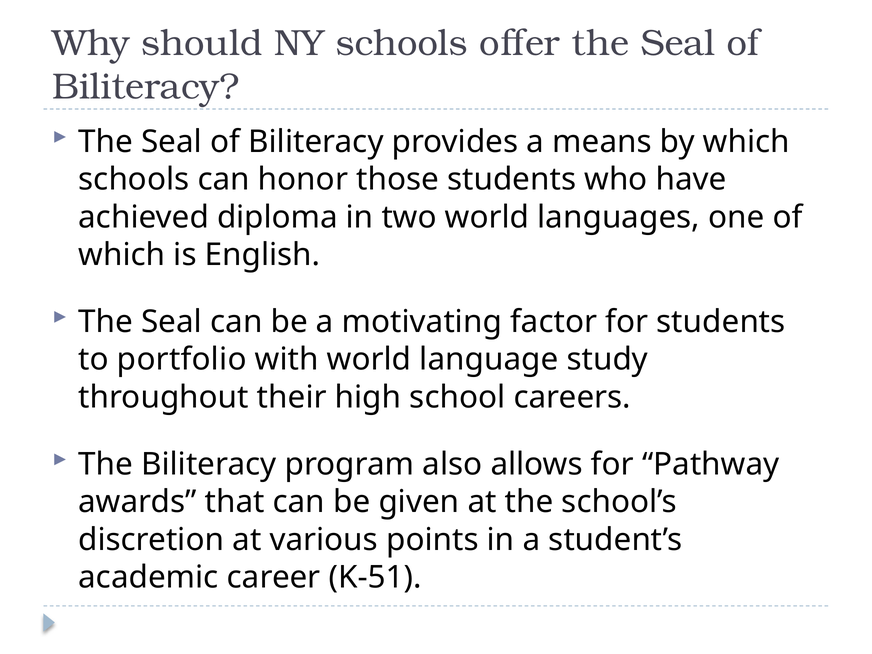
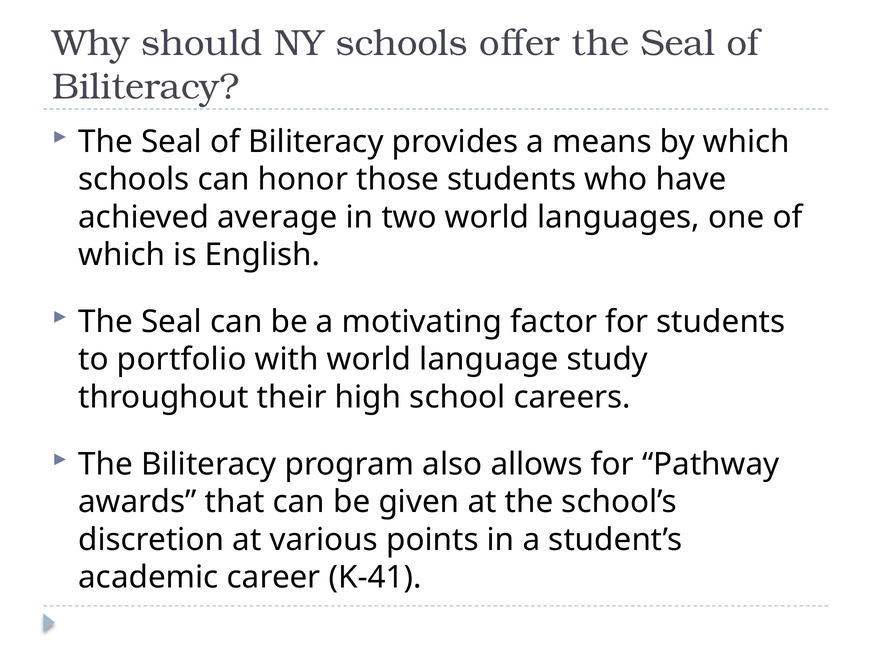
diploma: diploma -> average
K-51: K-51 -> K-41
